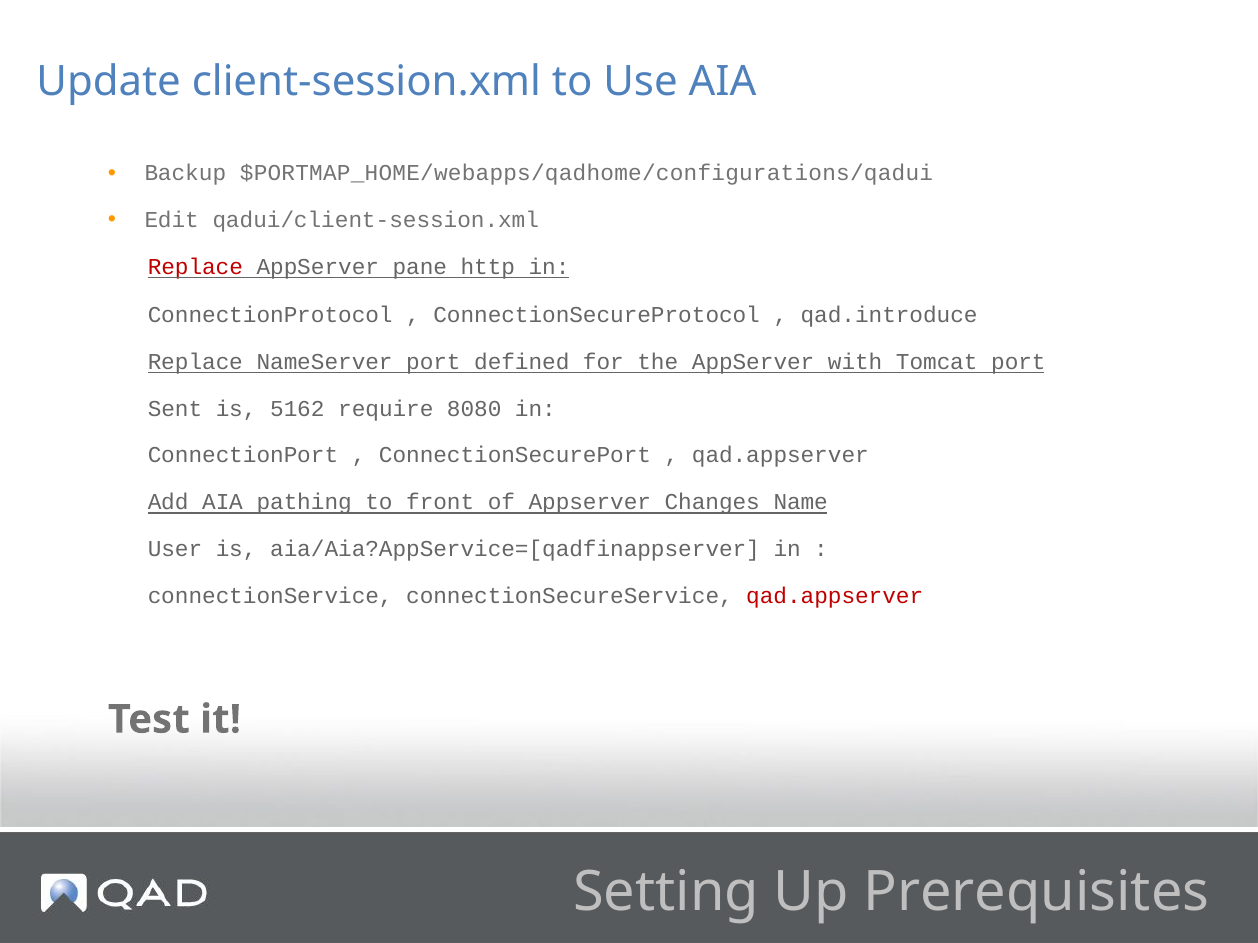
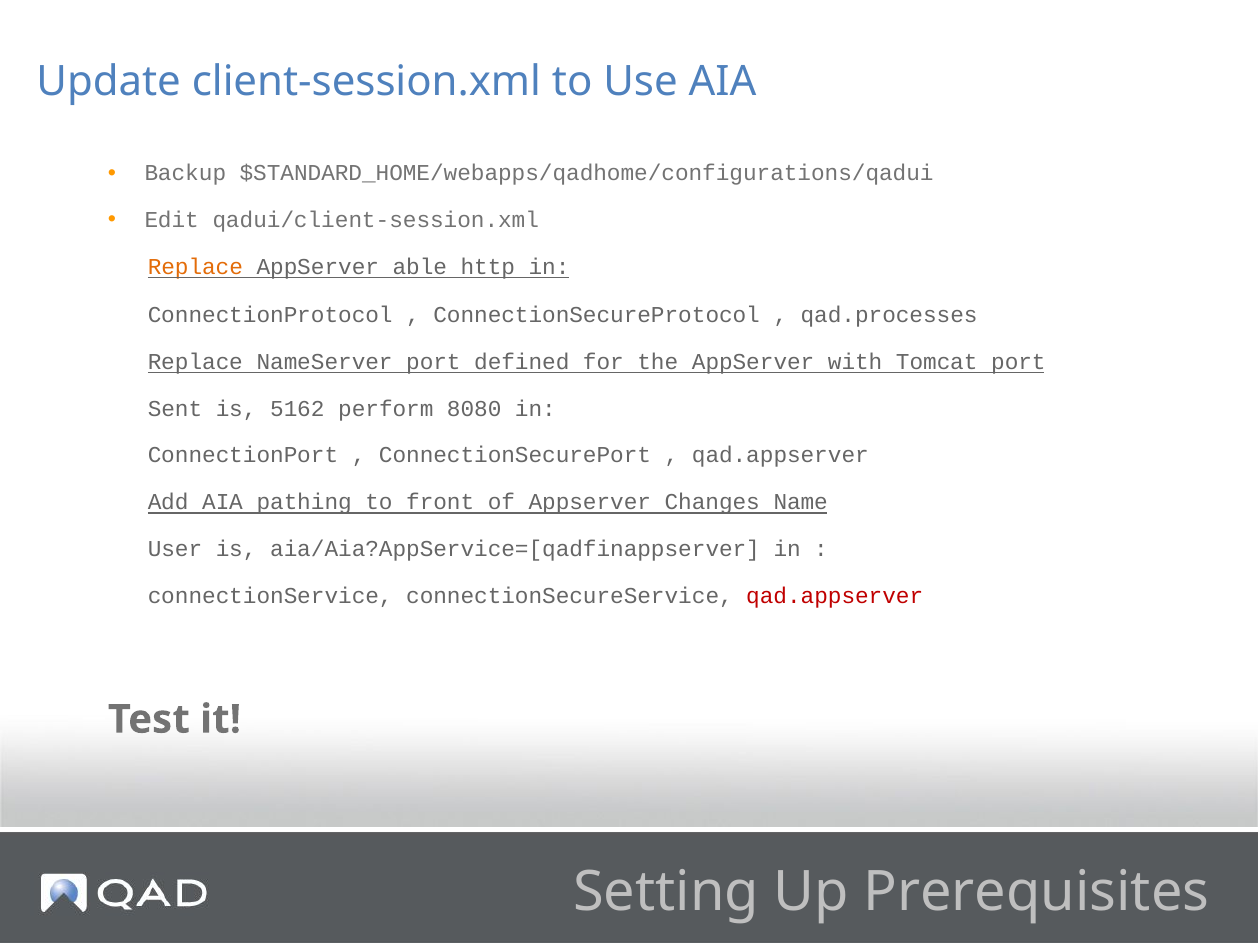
$PORTMAP_HOME/webapps/qadhome/configurations/qadui: $PORTMAP_HOME/webapps/qadhome/configurations/qadui -> $STANDARD_HOME/webapps/qadhome/configurations/qadui
Replace at (195, 267) colour: red -> orange
pane: pane -> able
qad.introduce: qad.introduce -> qad.processes
require: require -> perform
